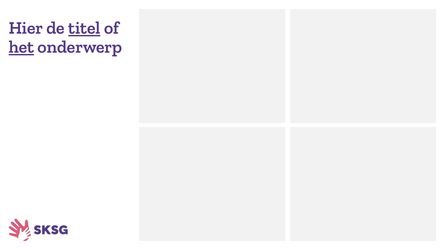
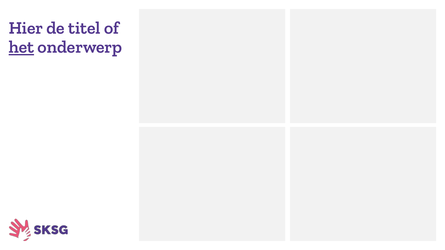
titel underline: present -> none
